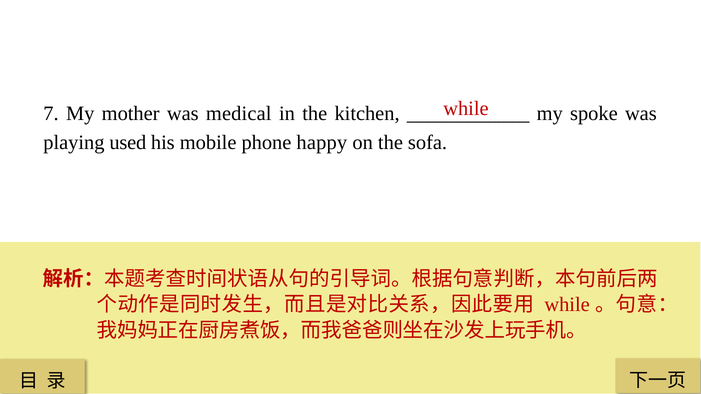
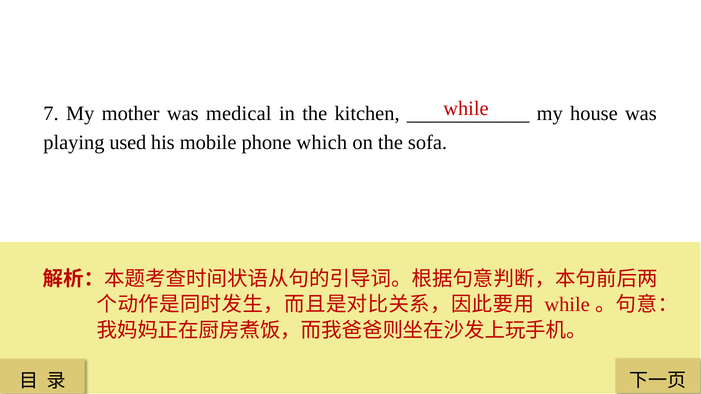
spoke: spoke -> house
happy: happy -> which
